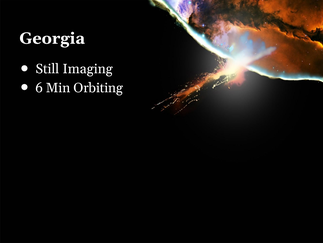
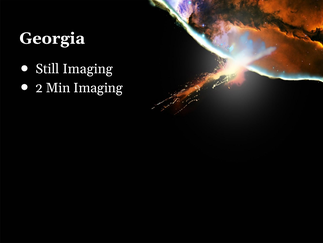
6: 6 -> 2
Min Orbiting: Orbiting -> Imaging
